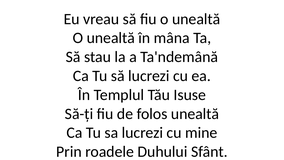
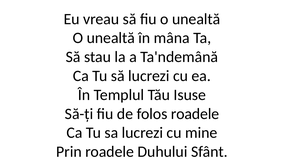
folos unealtă: unealtă -> roadele
